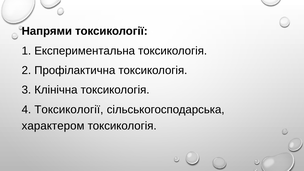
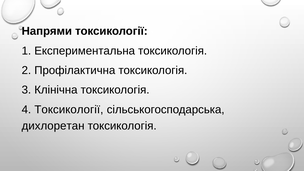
характером: характером -> дихлоретан
